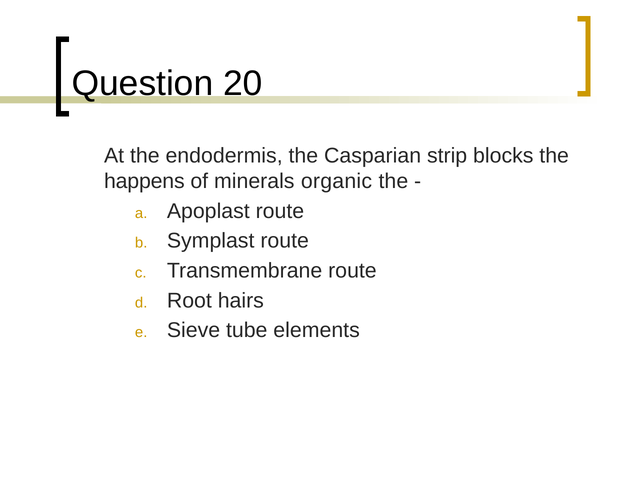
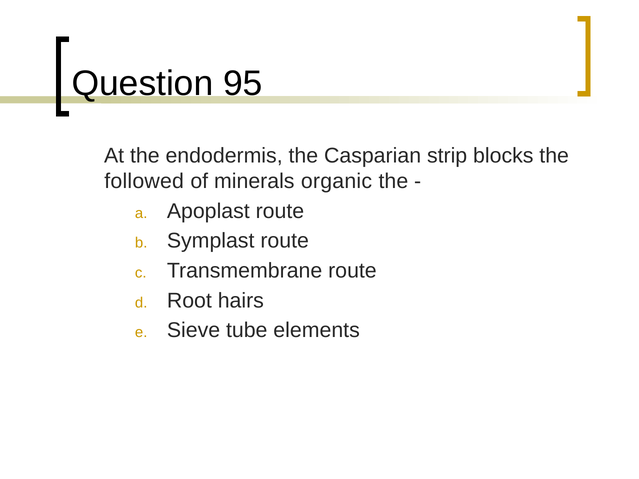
20: 20 -> 95
happens: happens -> followed
